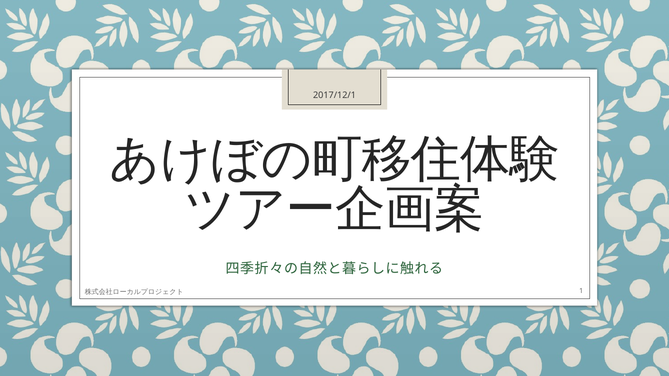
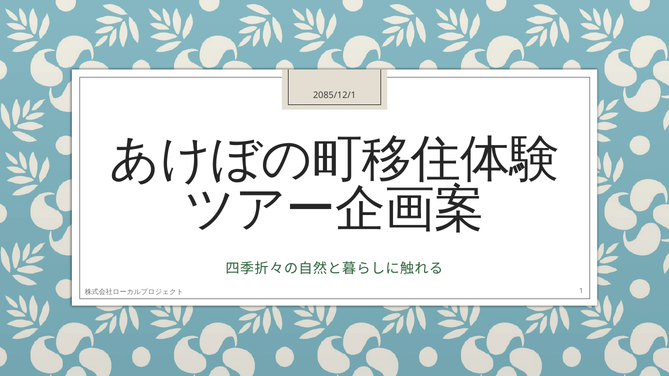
2017/12/1: 2017/12/1 -> 2085/12/1
